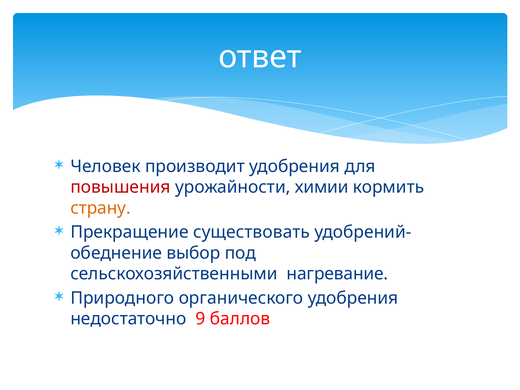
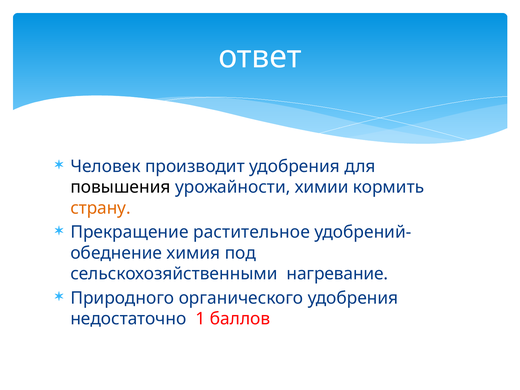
повышения colour: red -> black
существовать: существовать -> растительное
выбор: выбор -> химия
9: 9 -> 1
